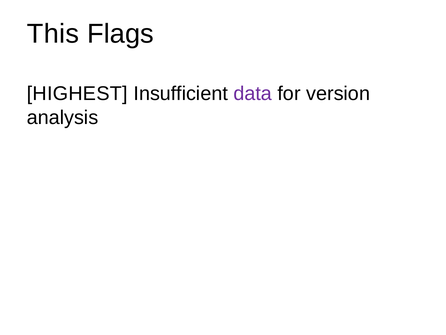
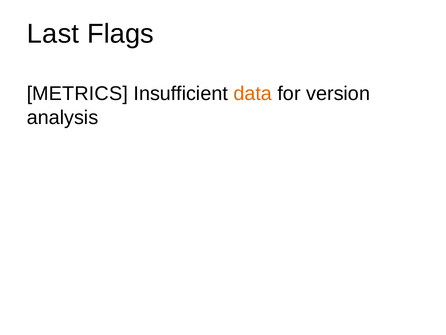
This: This -> Last
HIGHEST: HIGHEST -> METRICS
data colour: purple -> orange
